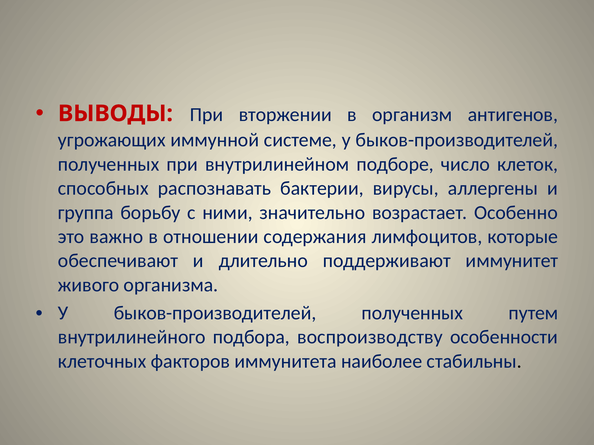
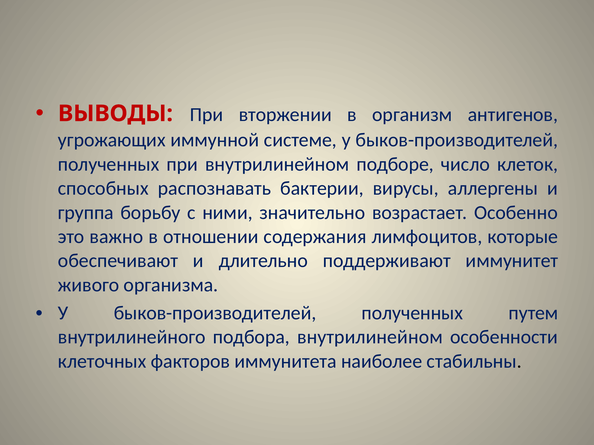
подбора воспроизводству: воспроизводству -> внутрилинейном
